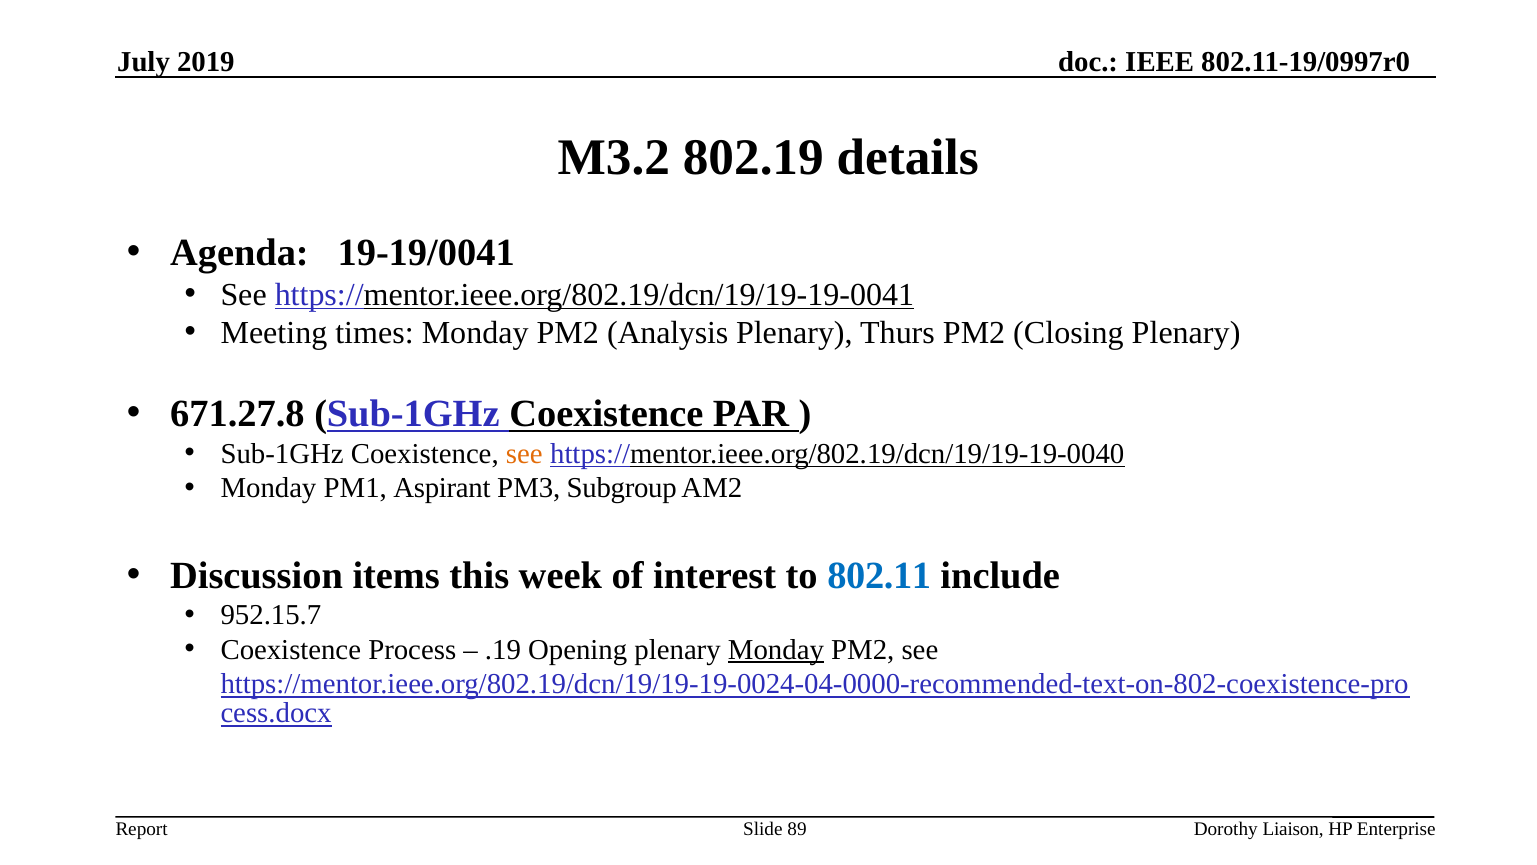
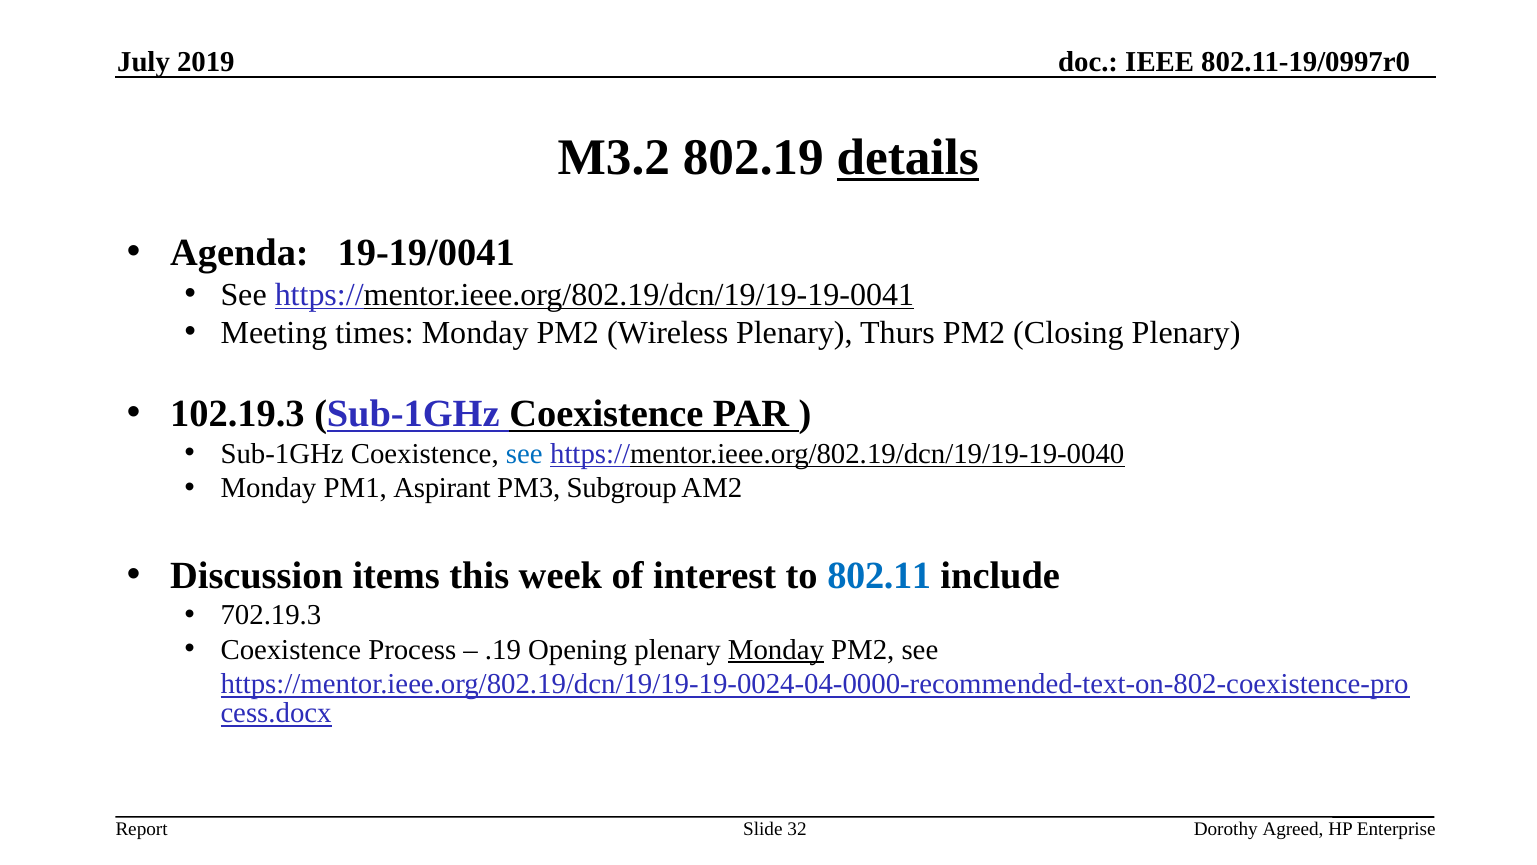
details underline: none -> present
Analysis: Analysis -> Wireless
671.27.8: 671.27.8 -> 102.19.3
see at (524, 454) colour: orange -> blue
952.15.7: 952.15.7 -> 702.19.3
89: 89 -> 32
Liaison: Liaison -> Agreed
